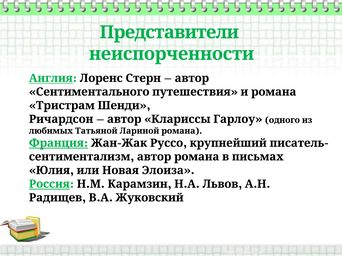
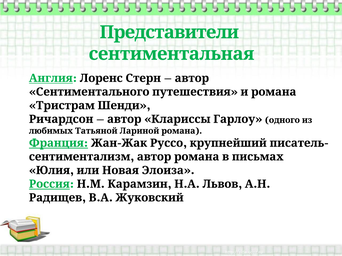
неиспорченности: неиспорченности -> сентиментальная
